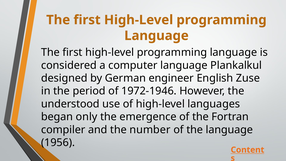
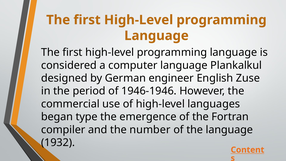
1972-1946: 1972-1946 -> 1946-1946
understood: understood -> commercial
only: only -> type
1956: 1956 -> 1932
